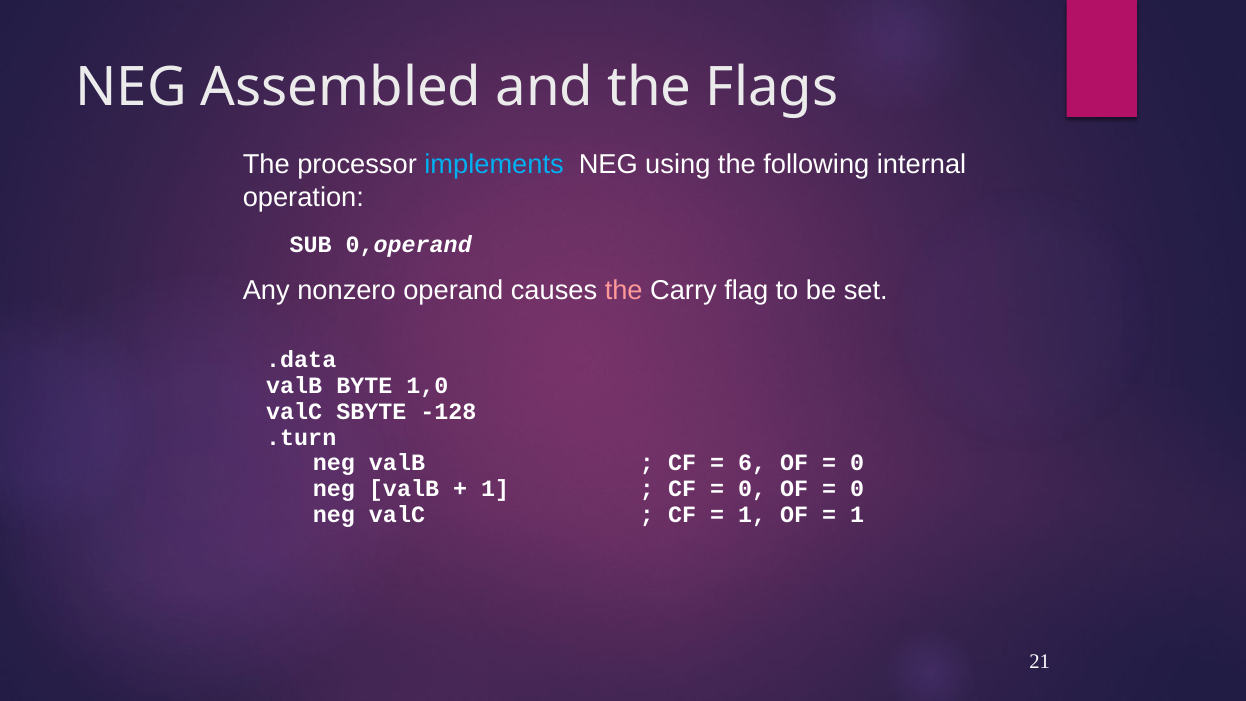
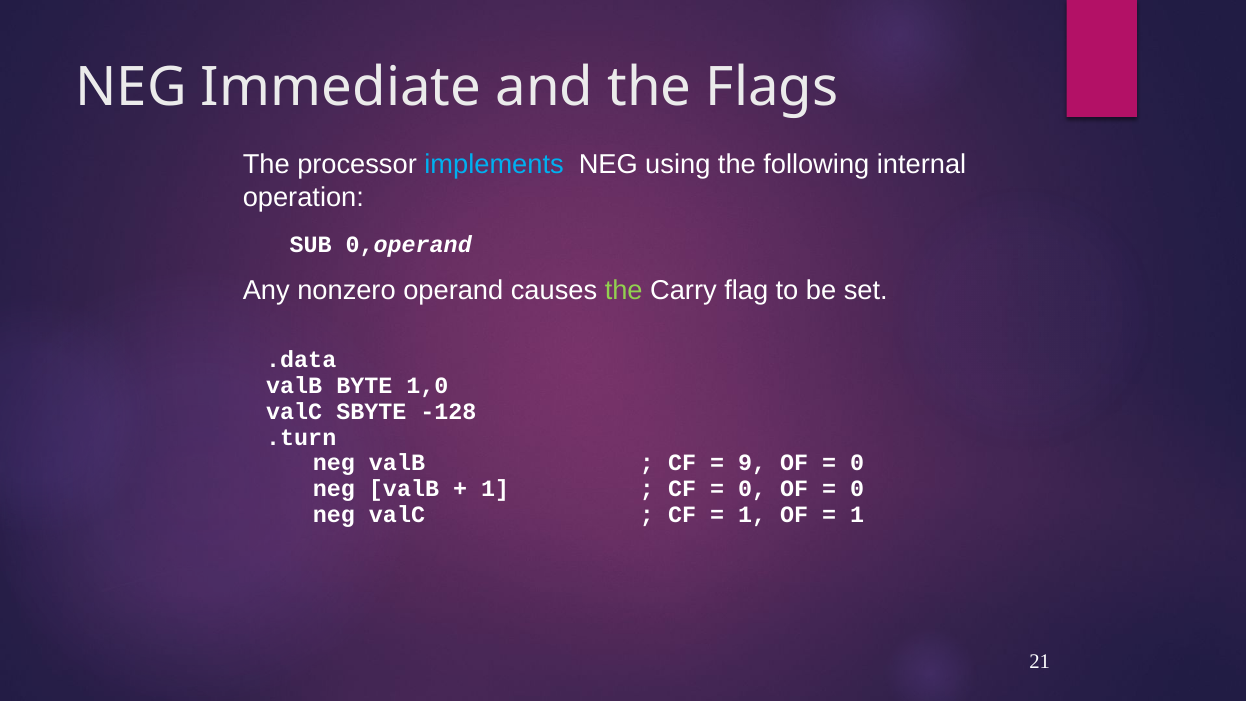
Assembled: Assembled -> Immediate
the at (624, 290) colour: pink -> light green
6: 6 -> 9
